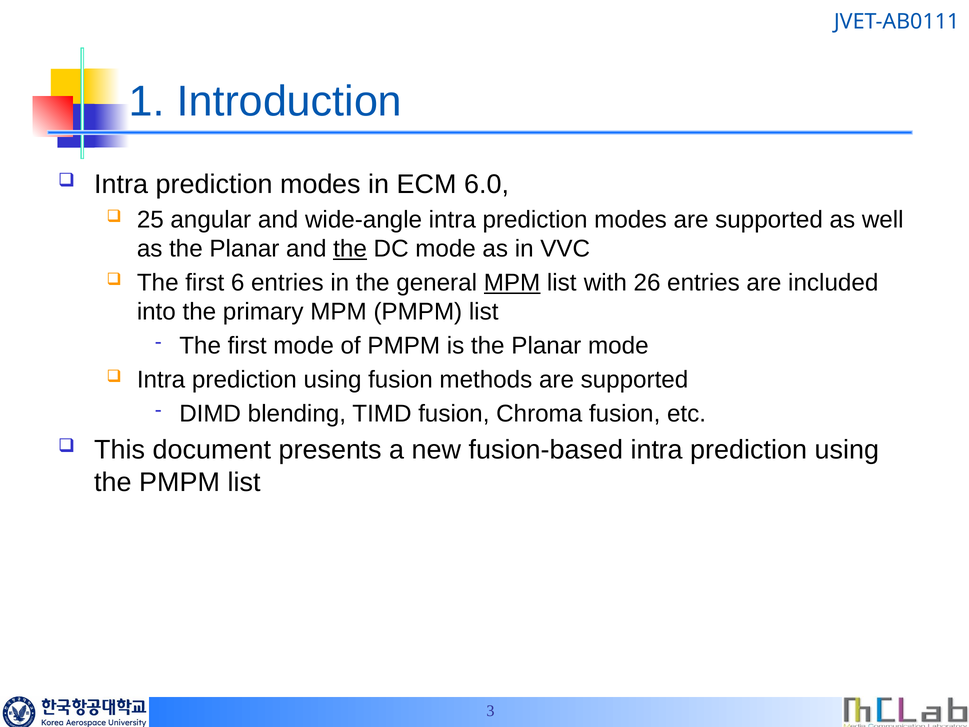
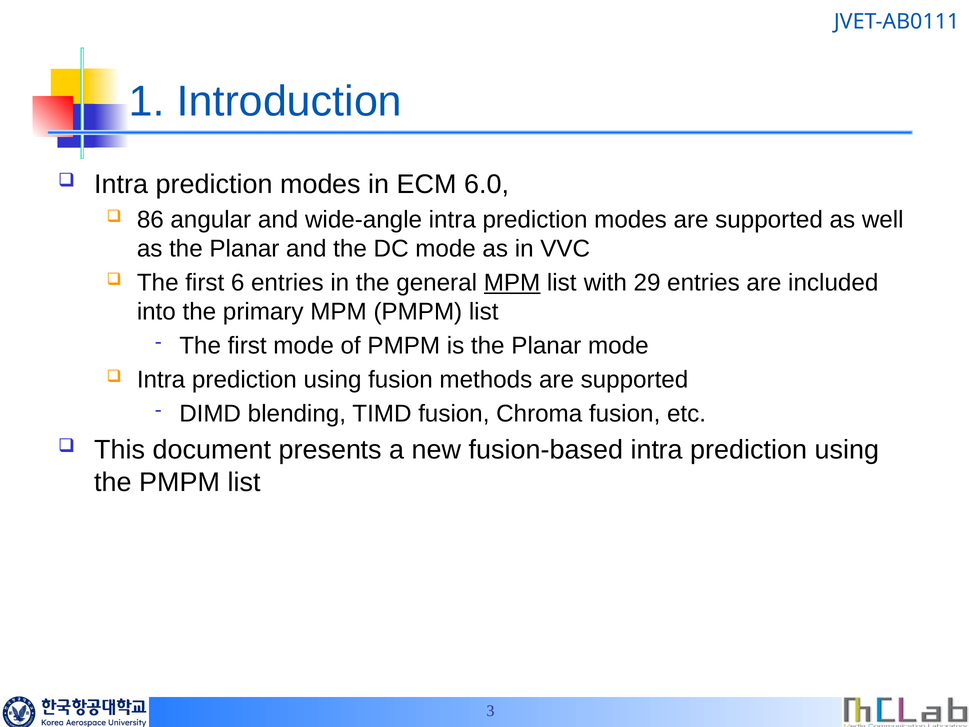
25: 25 -> 86
the at (350, 249) underline: present -> none
26: 26 -> 29
